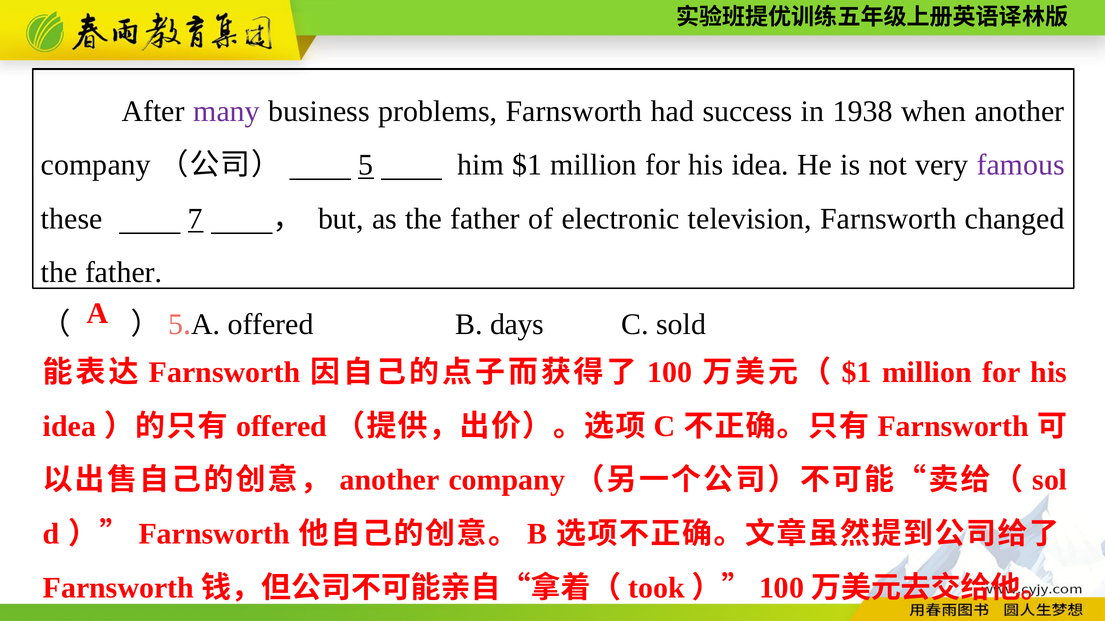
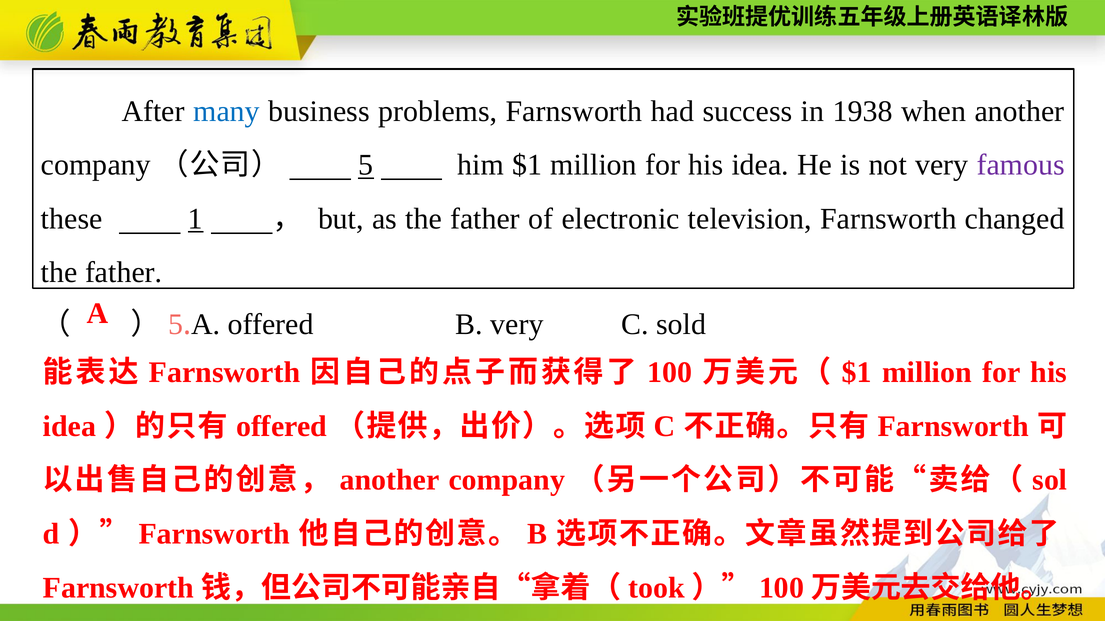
many colour: purple -> blue
7: 7 -> 1
B days: days -> very
